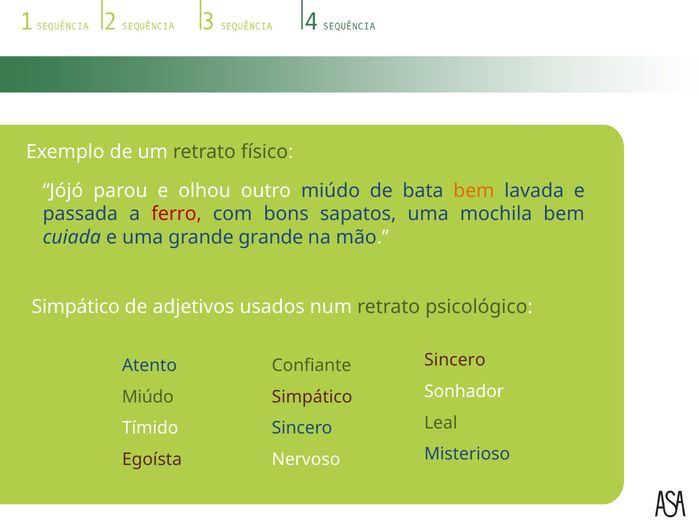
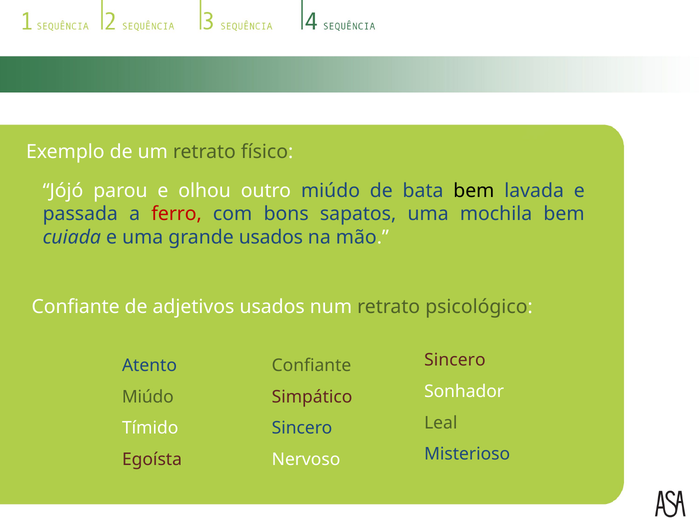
bem at (474, 191) colour: orange -> black
grande grande: grande -> usados
Simpático at (76, 307): Simpático -> Confiante
